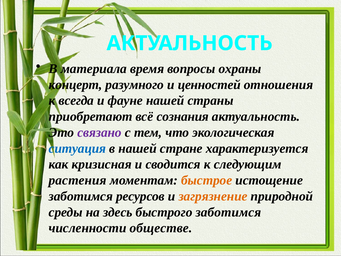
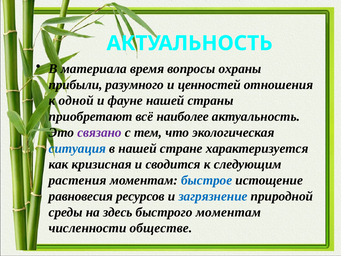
концерт: концерт -> прибыли
всегда: всегда -> одной
сознания: сознания -> наиболее
быстрое colour: orange -> blue
заботимся at (81, 196): заботимся -> равновесия
загрязнение colour: orange -> blue
быстрого заботимся: заботимся -> моментам
